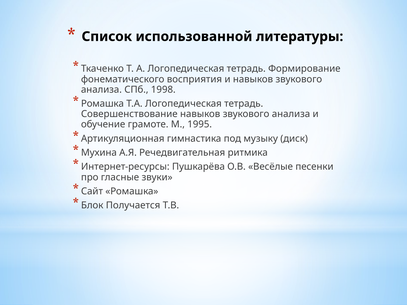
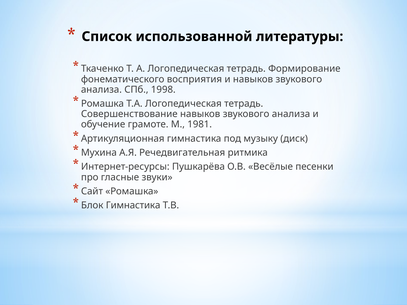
1995: 1995 -> 1981
Блок Получается: Получается -> Гимнастика
